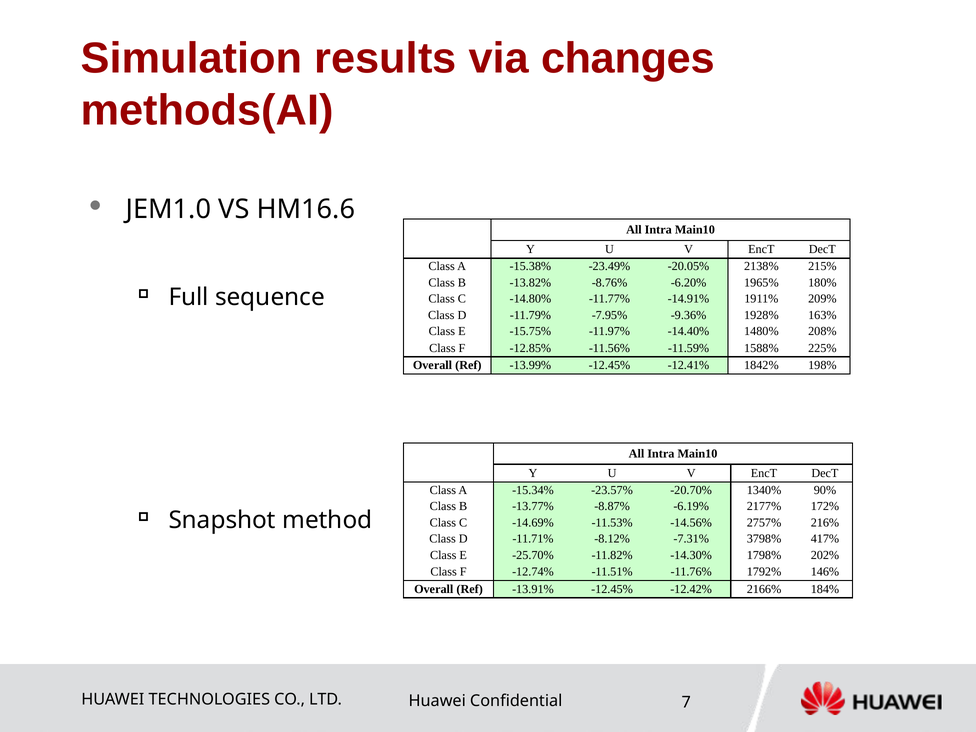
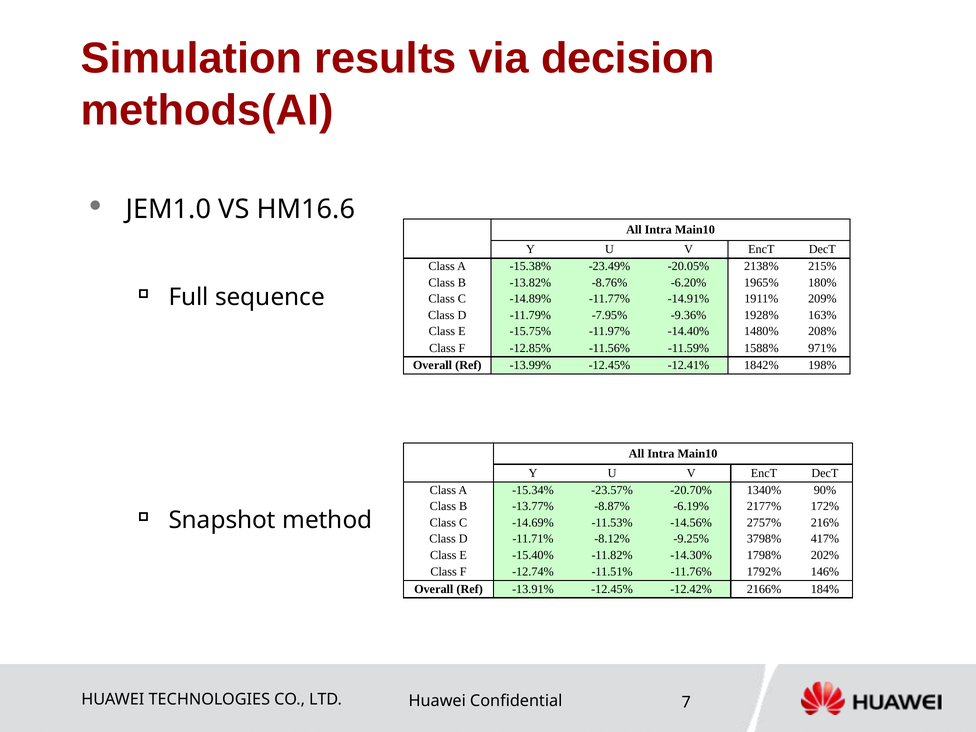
changes: changes -> decision
-14.80%: -14.80% -> -14.89%
225%: 225% -> 971%
-7.31%: -7.31% -> -9.25%
-25.70%: -25.70% -> -15.40%
